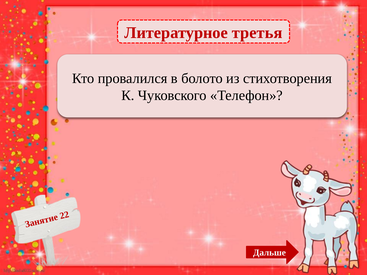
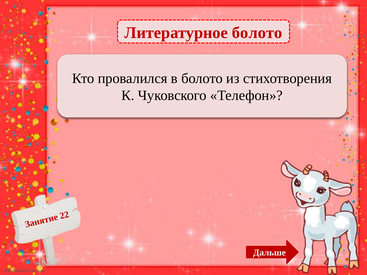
Литературное третья: третья -> болото
